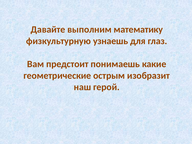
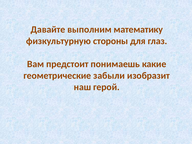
узнаешь: узнаешь -> стороны
острым: острым -> забыли
